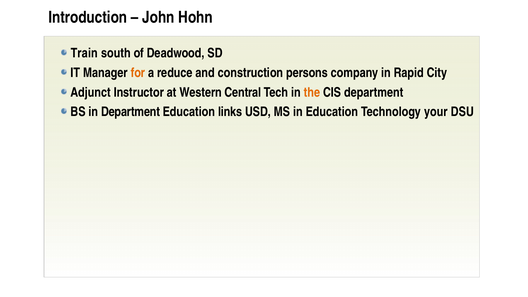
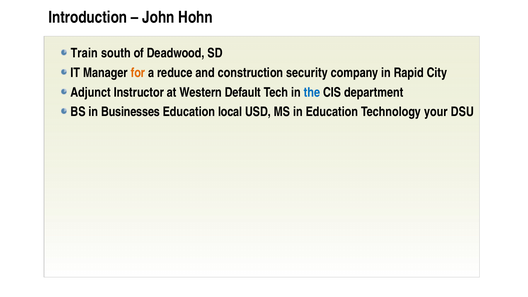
persons: persons -> security
Central: Central -> Default
the colour: orange -> blue
in Department: Department -> Businesses
links: links -> local
